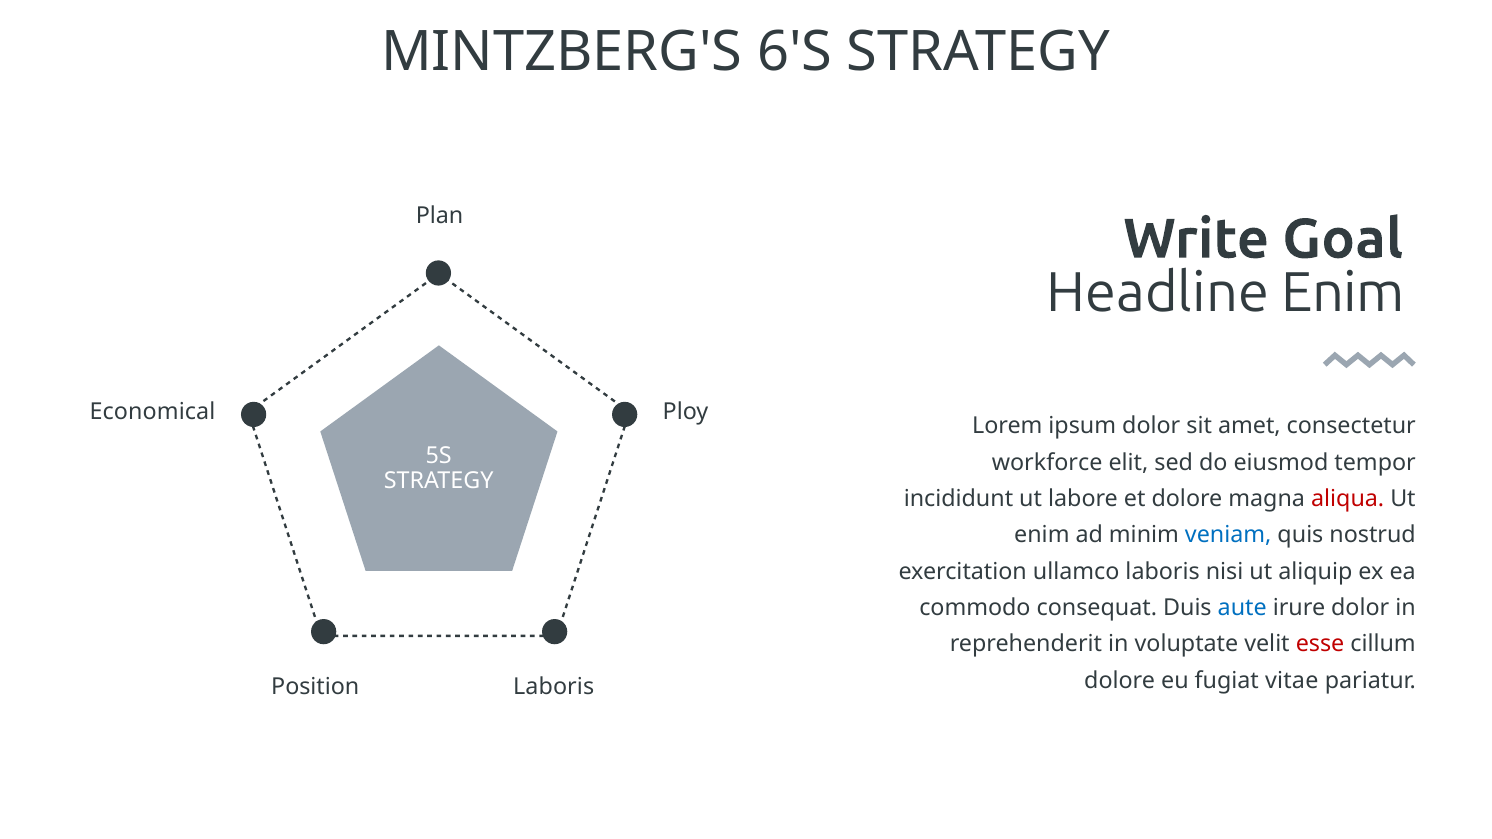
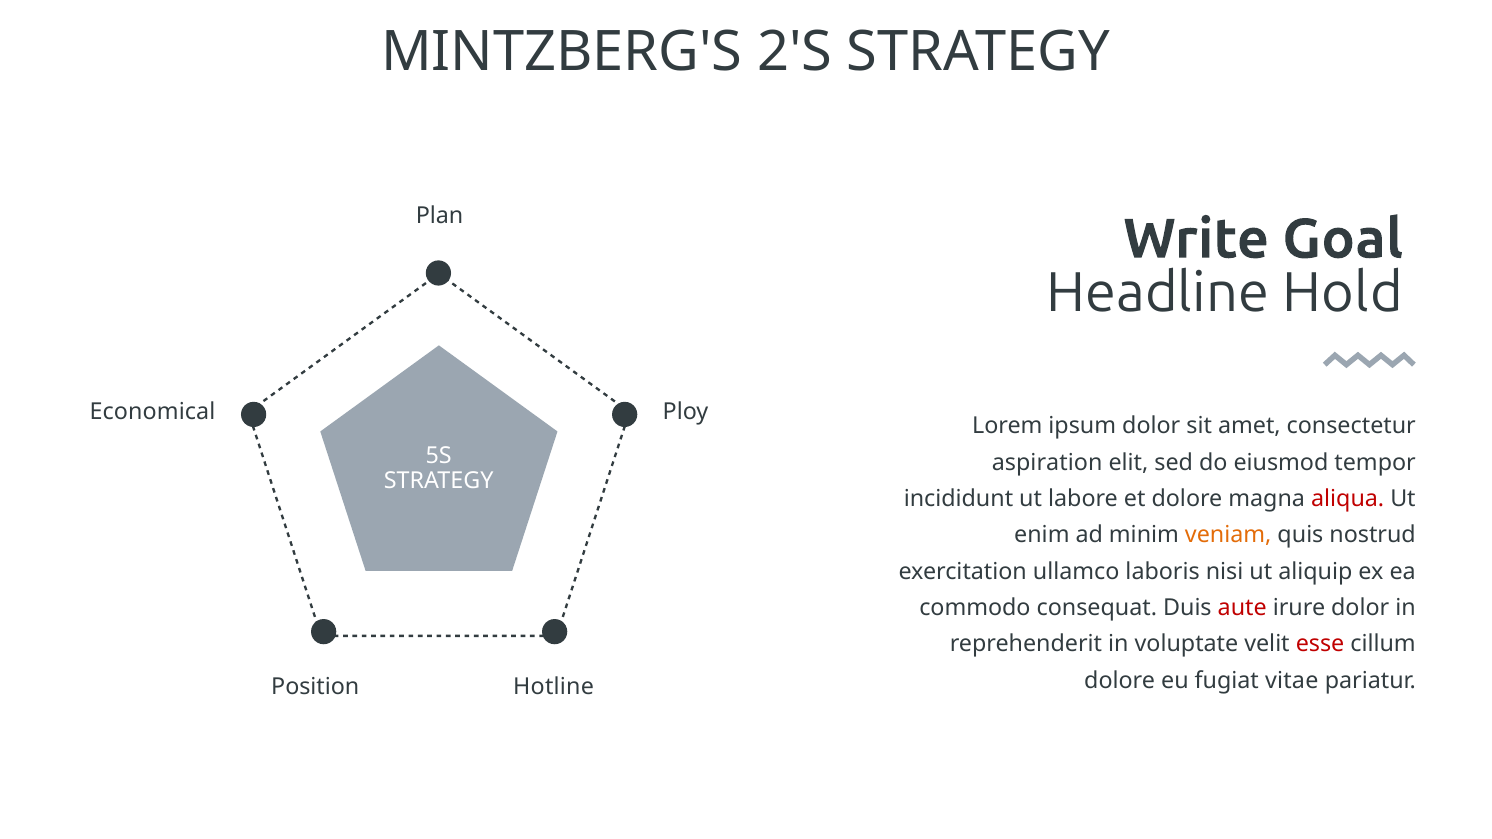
6'S: 6'S -> 2'S
Headline Enim: Enim -> Hold
workforce: workforce -> aspiration
veniam colour: blue -> orange
aute colour: blue -> red
Position Laboris: Laboris -> Hotline
